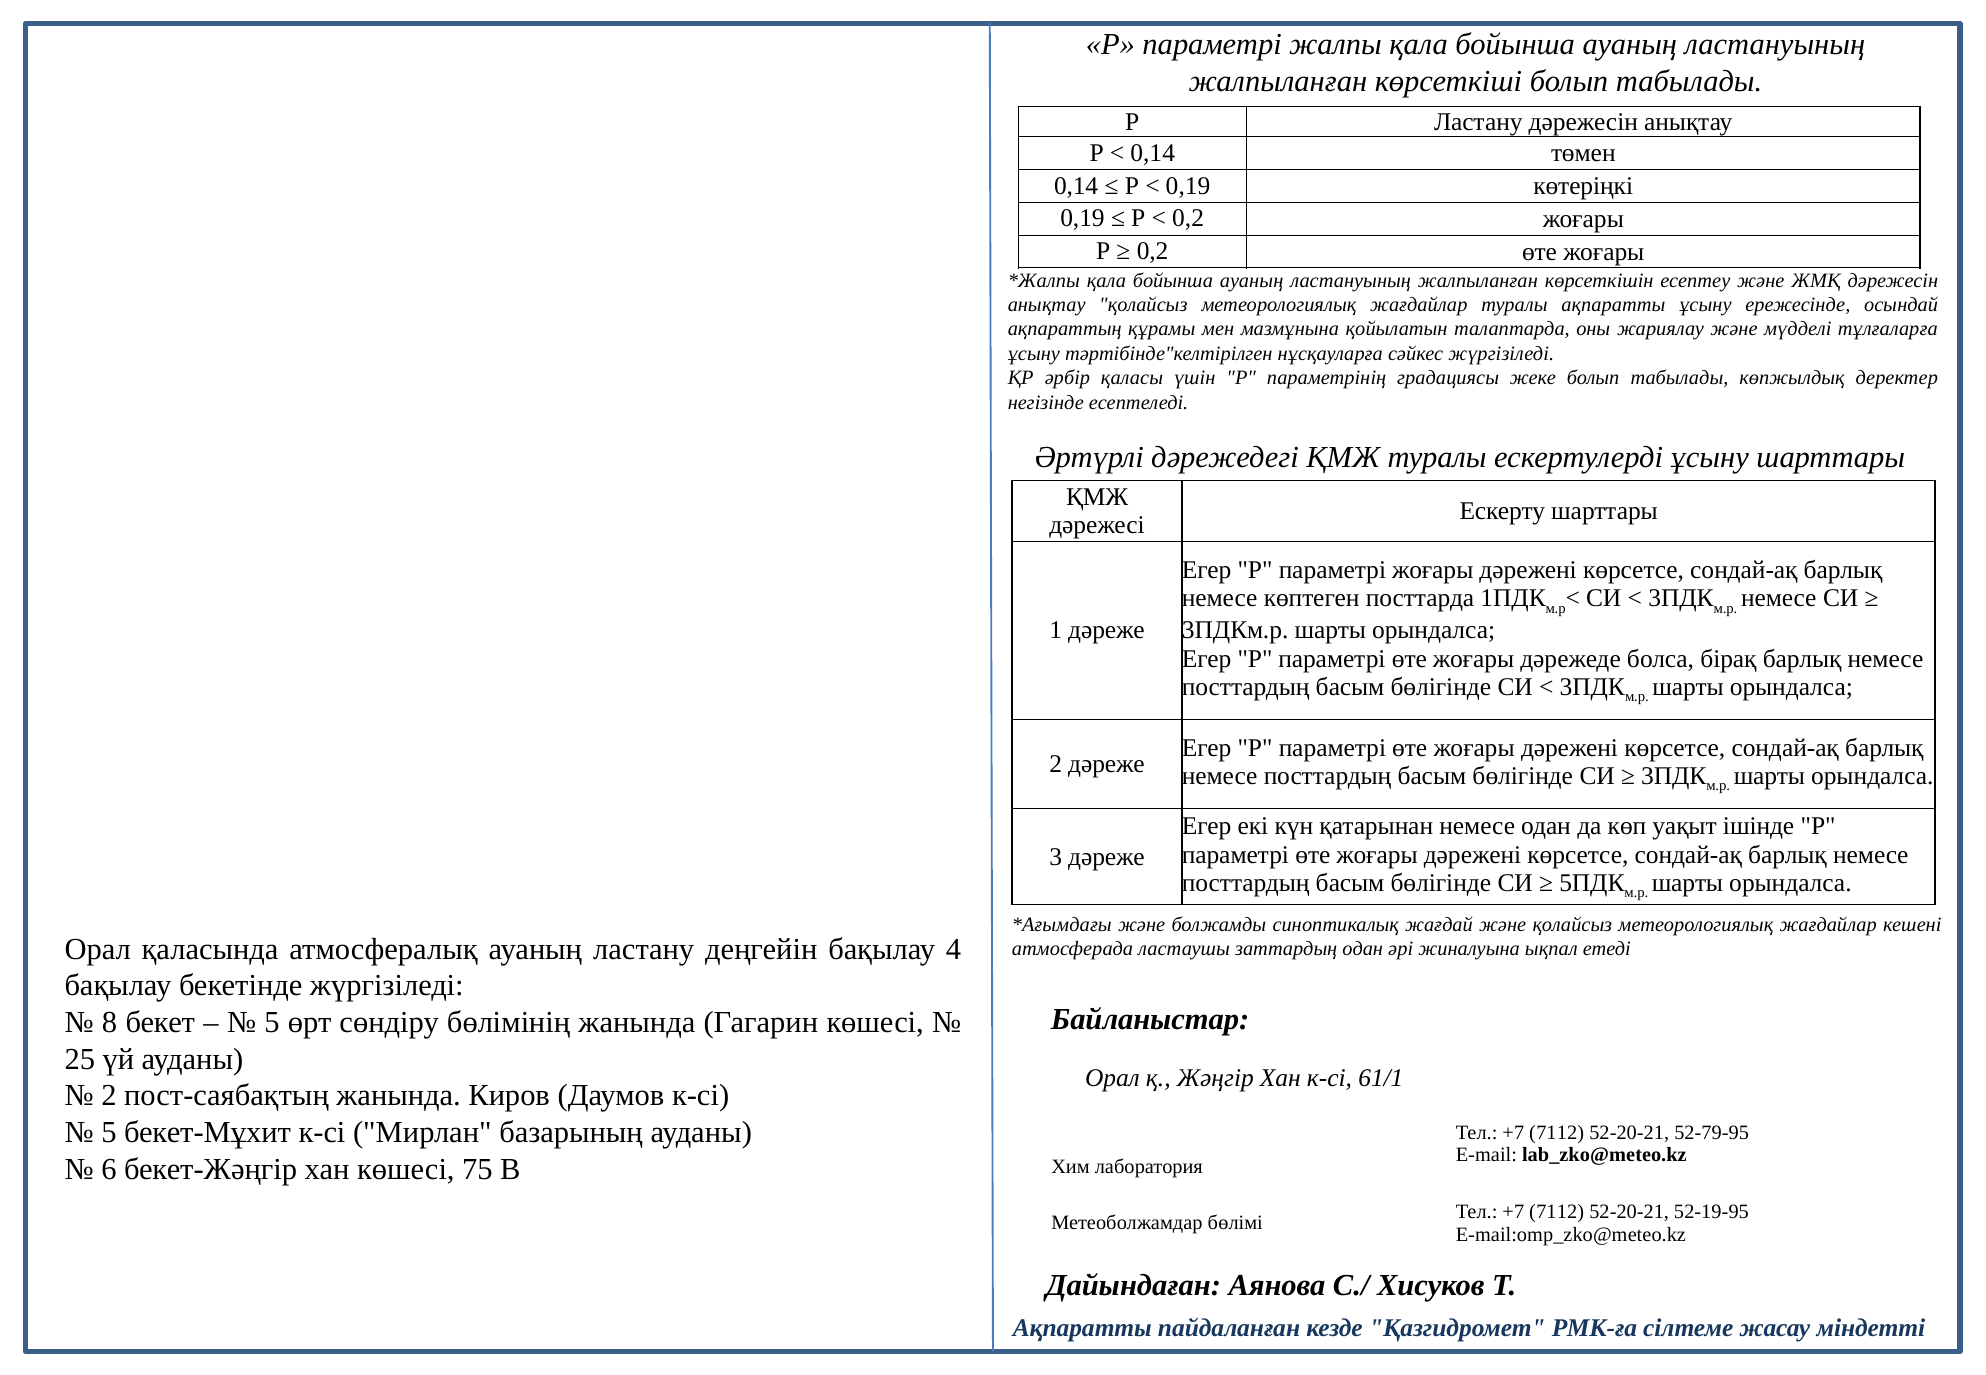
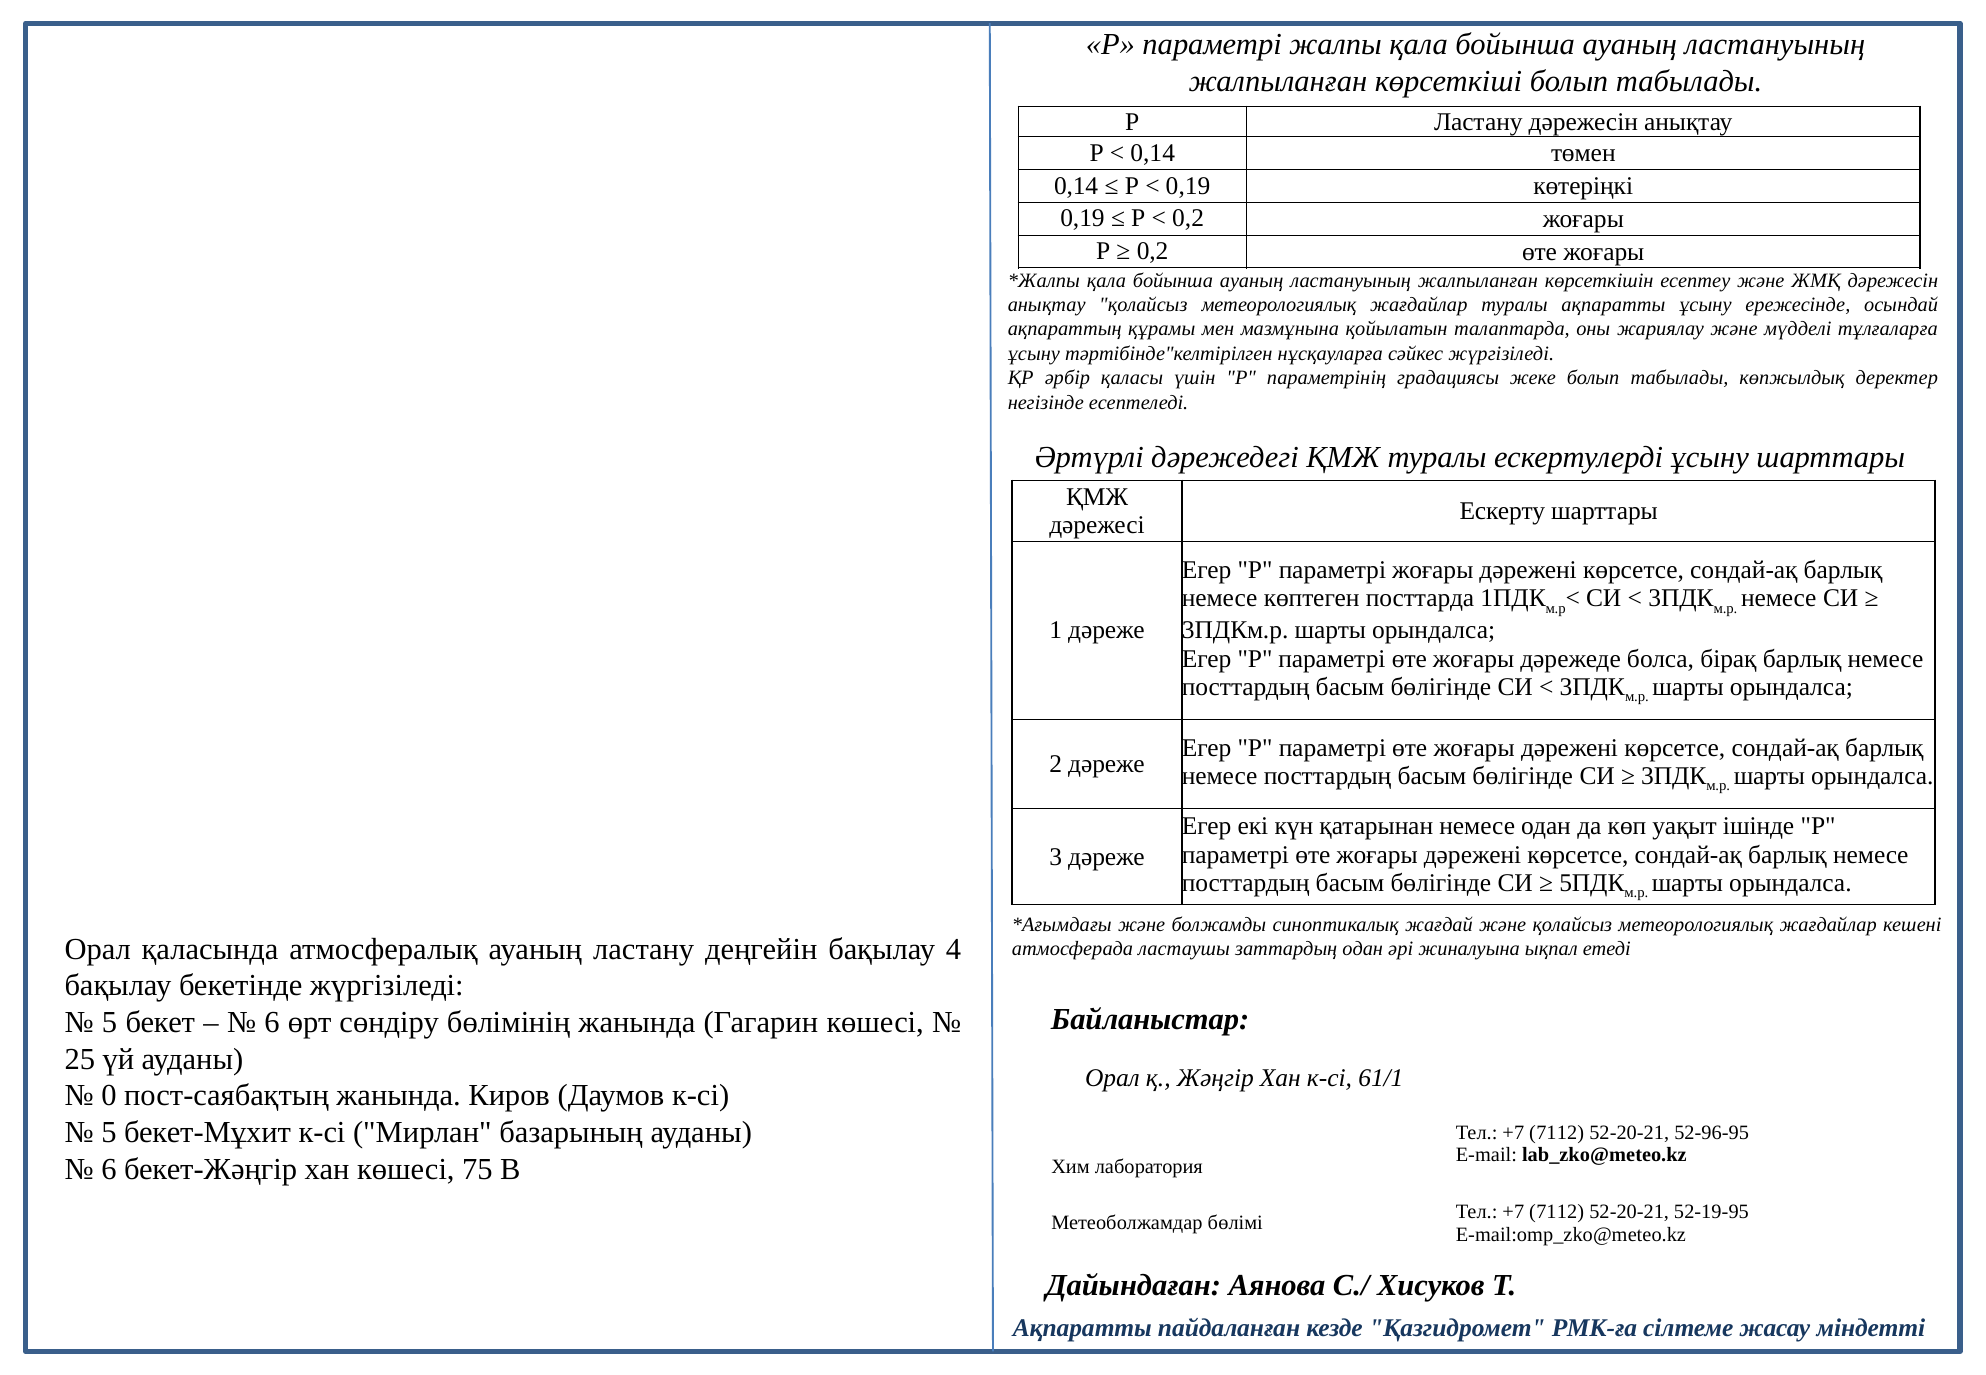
8 at (110, 1022): 8 -> 5
5 at (272, 1022): 5 -> 6
2 at (109, 1096): 2 -> 0
52-79-95: 52-79-95 -> 52-96-95
